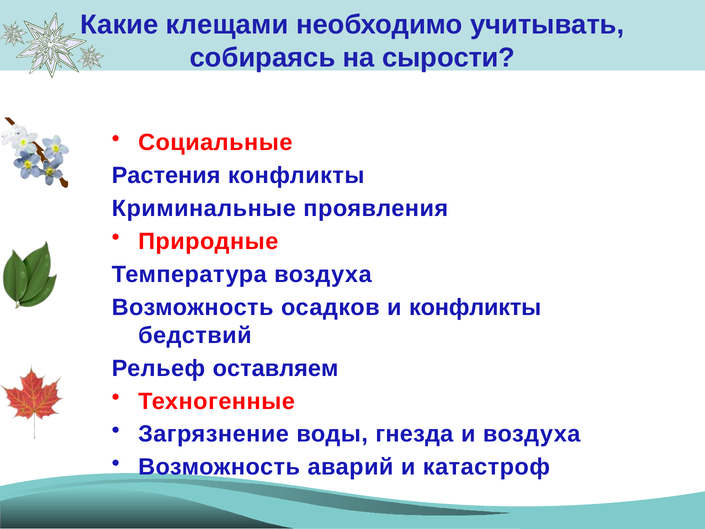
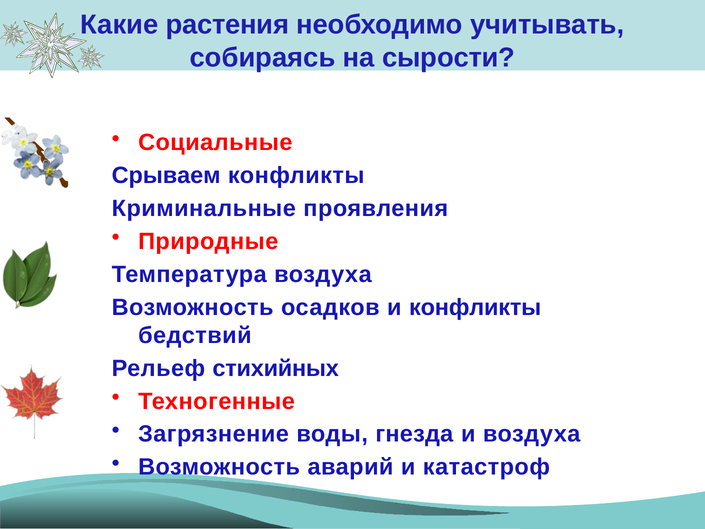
клещами: клещами -> растения
Растения: Растения -> Срываем
оставляем: оставляем -> стихийных
